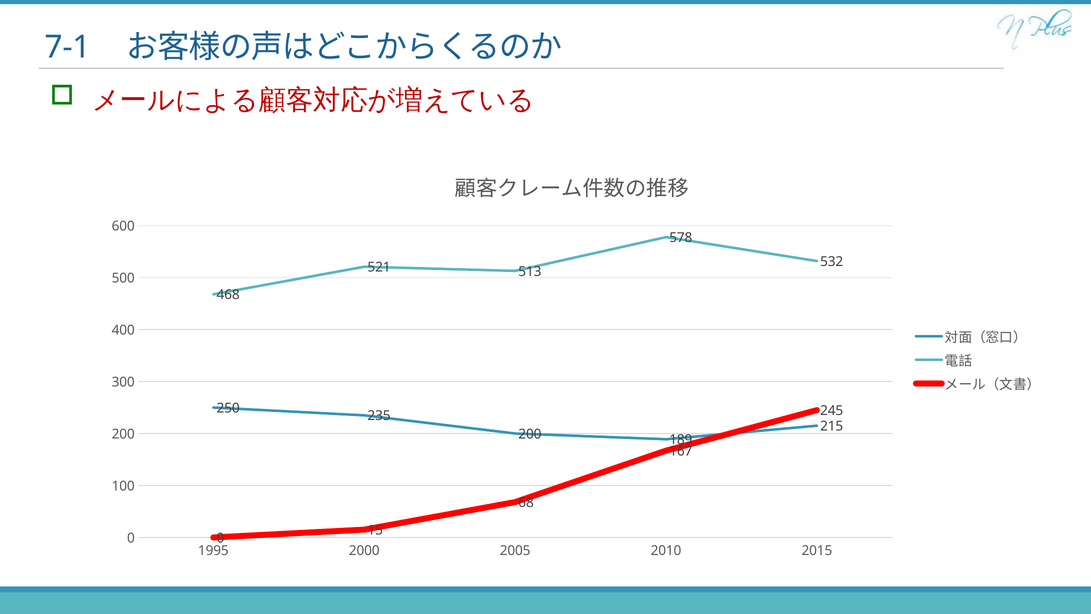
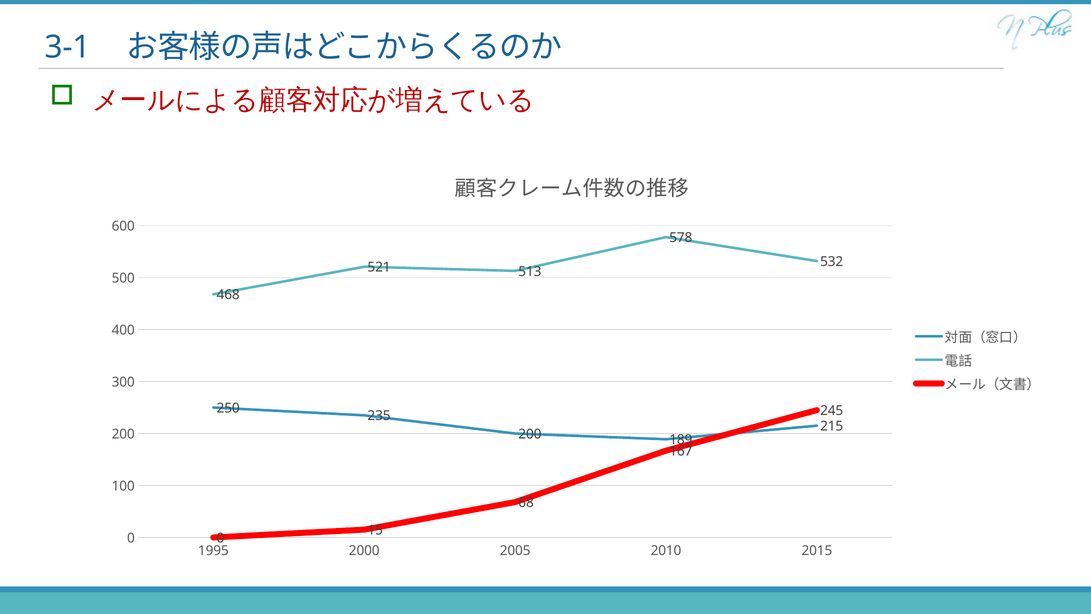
7-1: 7-1 -> 3-1
